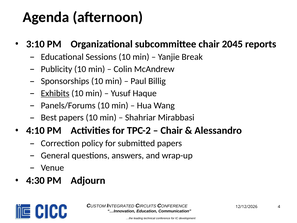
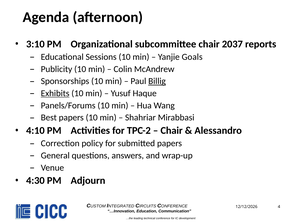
2045: 2045 -> 2037
Break: Break -> Goals
Billig underline: none -> present
